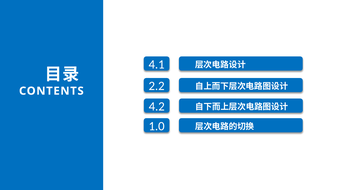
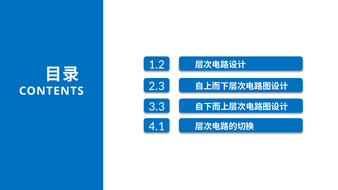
4.1: 4.1 -> 1.2
2.2: 2.2 -> 2.3
4.2: 4.2 -> 3.3
1.0: 1.0 -> 4.1
